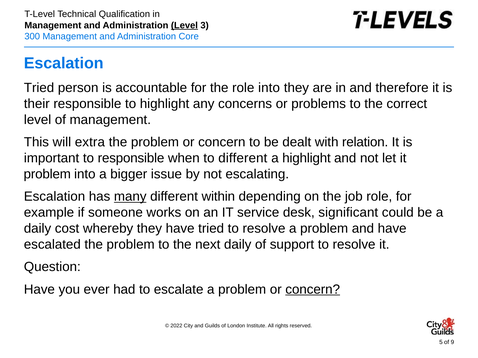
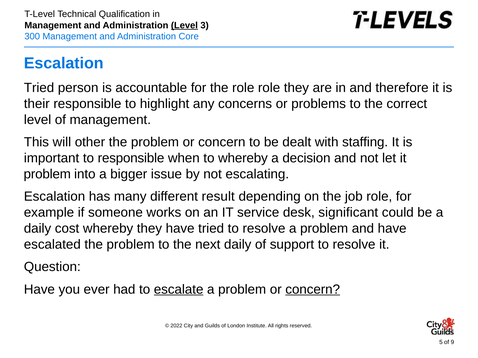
role into: into -> role
extra: extra -> other
relation: relation -> staffing
to different: different -> whereby
a highlight: highlight -> decision
many underline: present -> none
within: within -> result
escalate underline: none -> present
